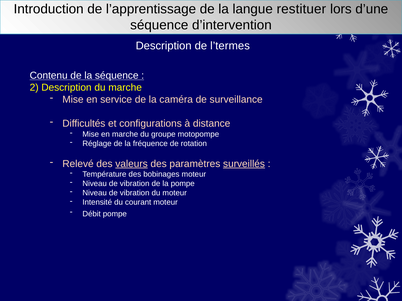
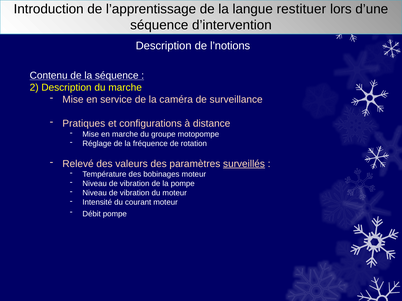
l’termes: l’termes -> l’notions
Difficultés: Difficultés -> Pratiques
valeurs underline: present -> none
